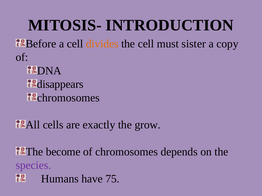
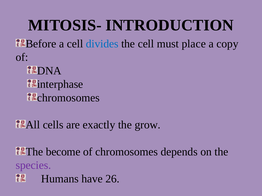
divides colour: orange -> blue
sister: sister -> place
disappears: disappears -> interphase
75: 75 -> 26
